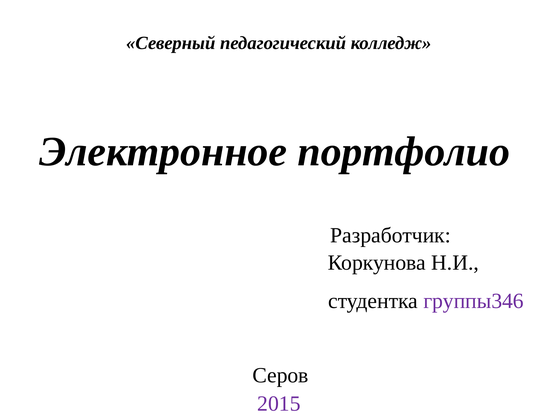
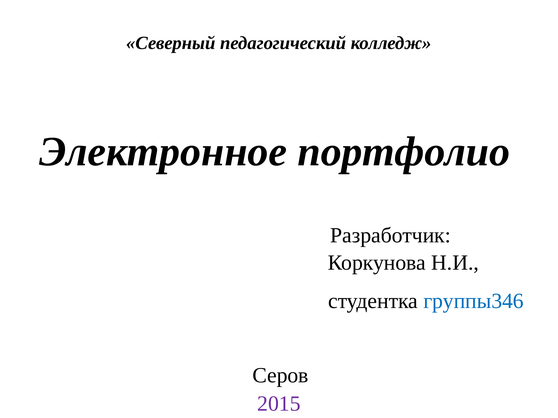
группы346 colour: purple -> blue
